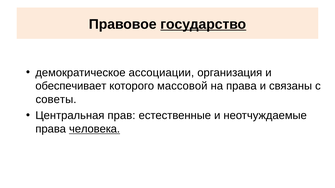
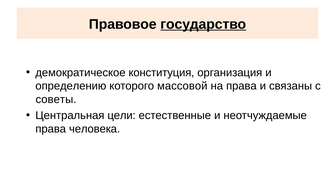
ассоциации: ассоциации -> конституция
обеспечивает: обеспечивает -> определению
прав: прав -> цели
человека underline: present -> none
